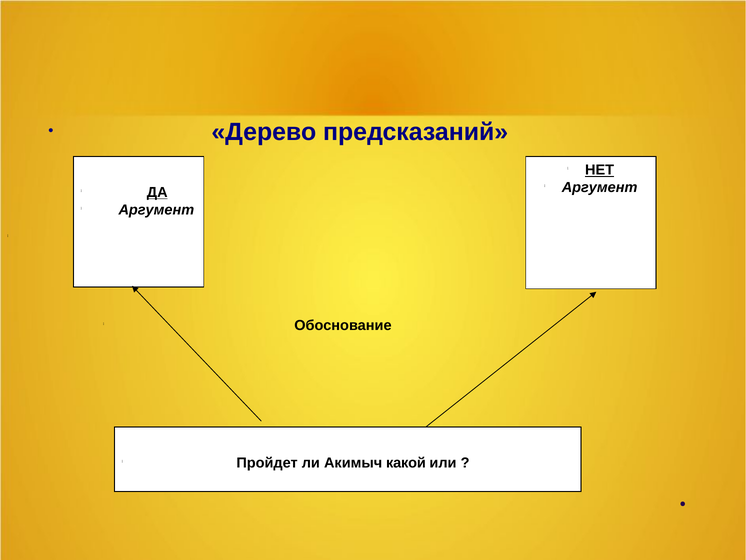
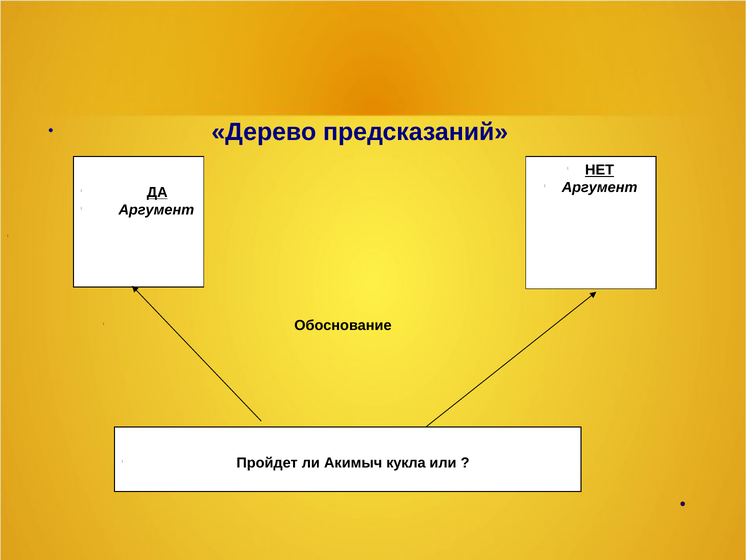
какой: какой -> кукла
